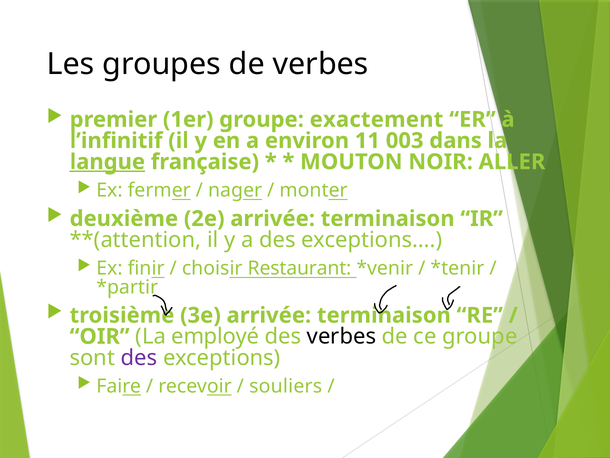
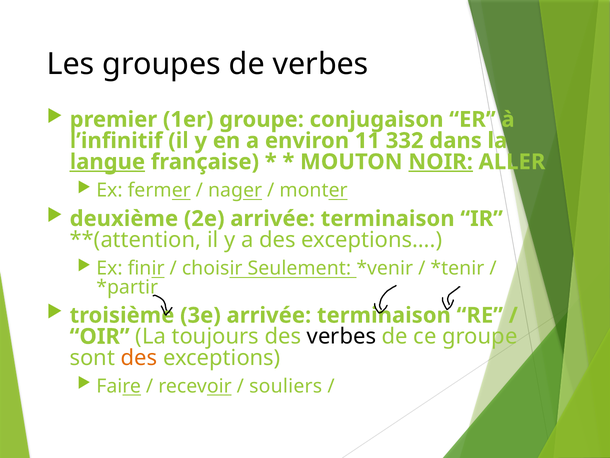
exactement: exactement -> conjugaison
003: 003 -> 332
NOIR underline: none -> present
Restaurant: Restaurant -> Seulement
employé: employé -> toujours
des at (139, 357) colour: purple -> orange
